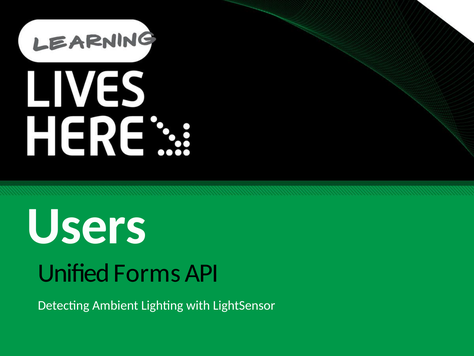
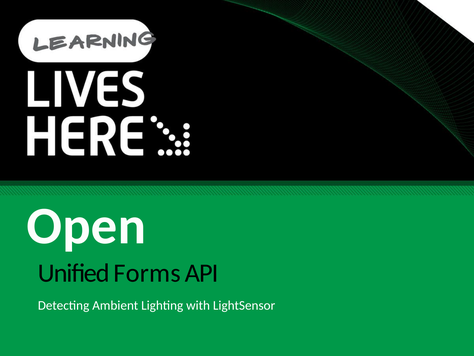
Users: Users -> Open
